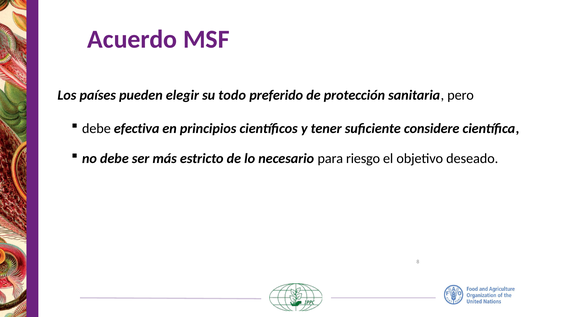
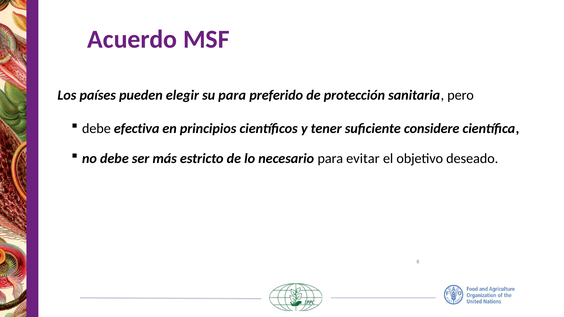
su todo: todo -> para
riesgo: riesgo -> evitar
